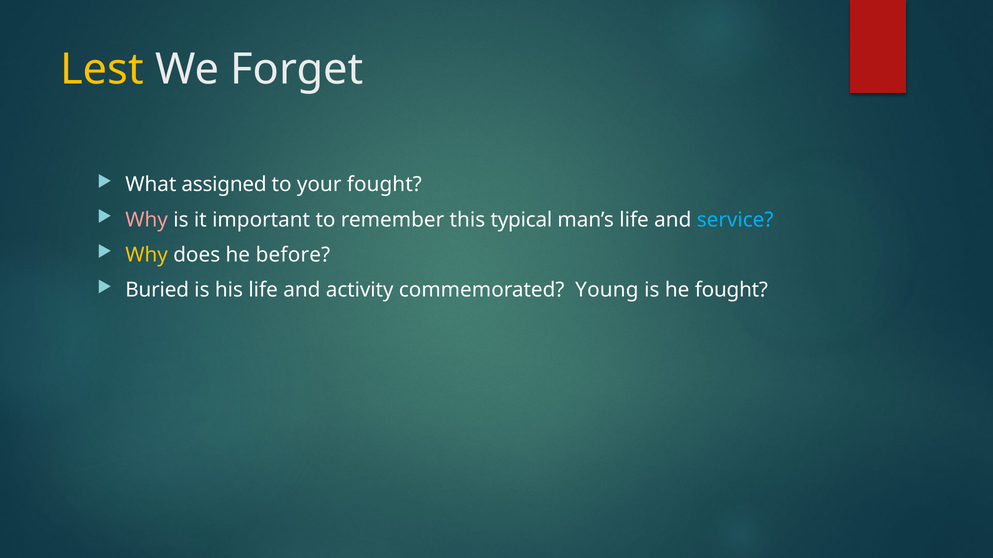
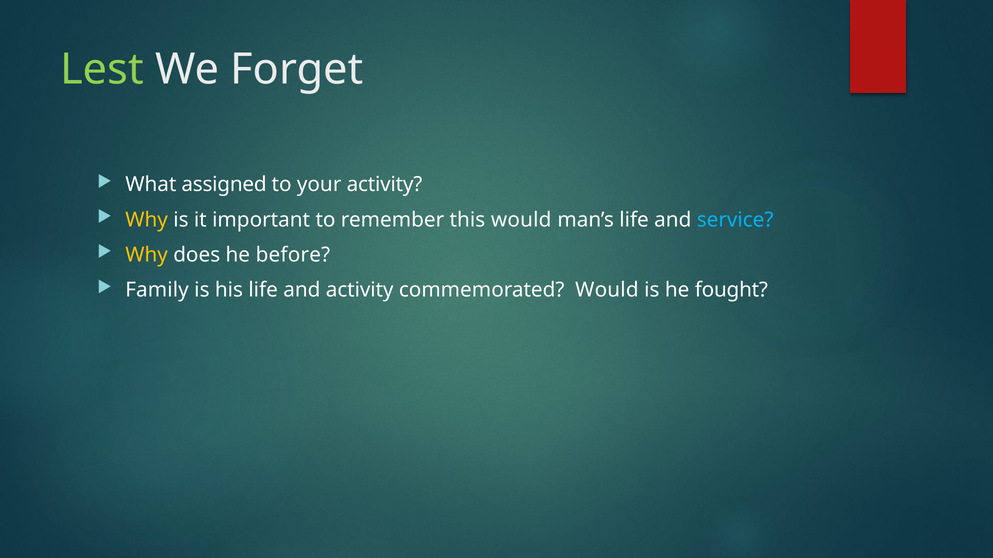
Lest colour: yellow -> light green
your fought: fought -> activity
Why at (147, 220) colour: pink -> yellow
this typical: typical -> would
Buried: Buried -> Family
commemorated Young: Young -> Would
